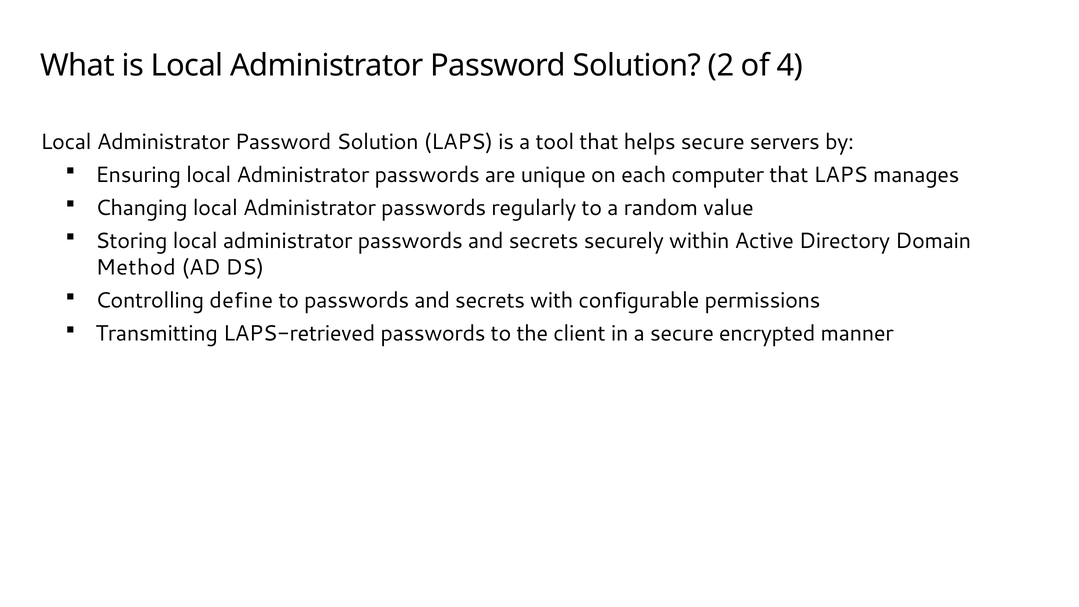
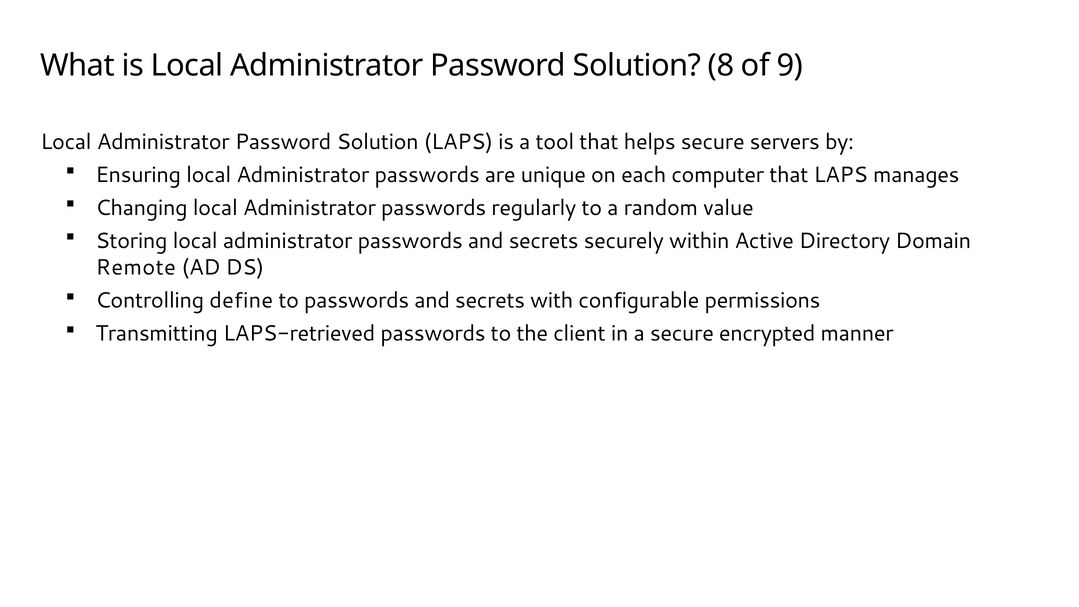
2: 2 -> 8
4: 4 -> 9
Method: Method -> Remote
